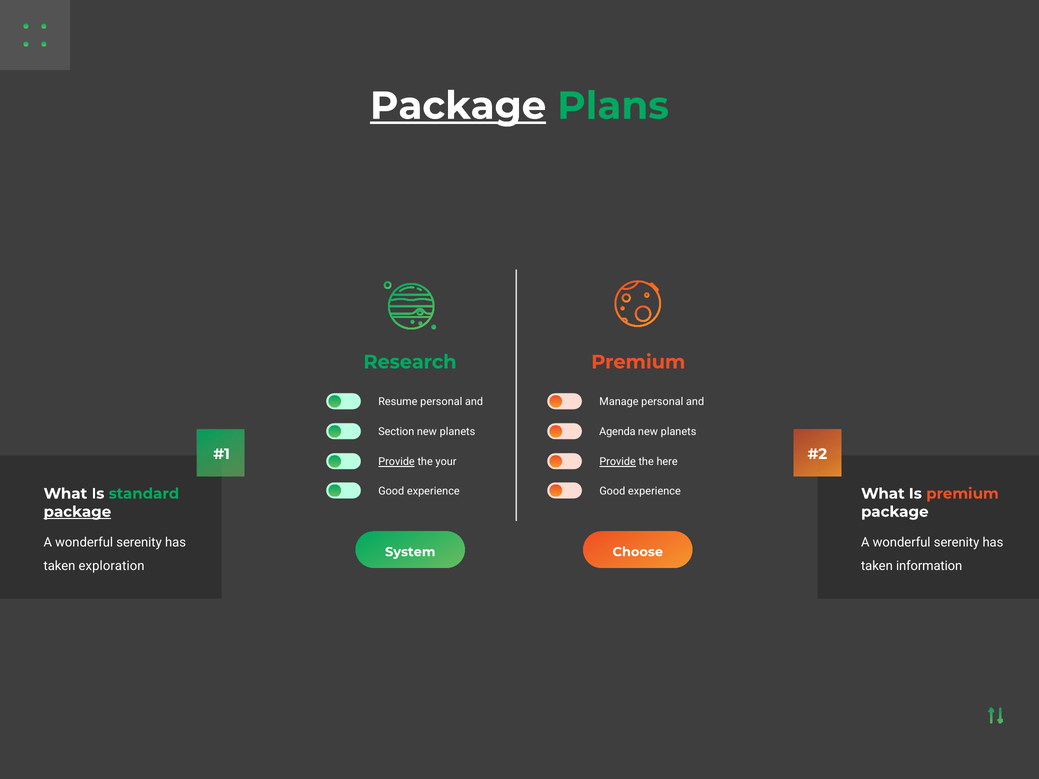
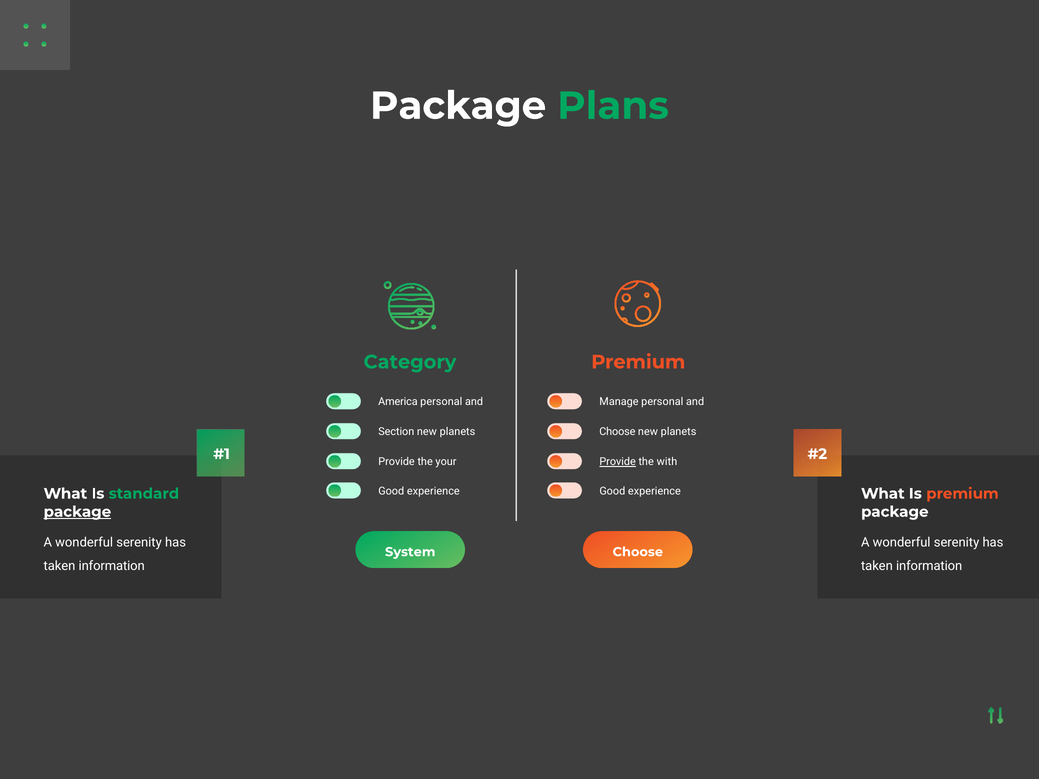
Package at (458, 106) underline: present -> none
Research: Research -> Category
Resume: Resume -> America
Agenda at (617, 432): Agenda -> Choose
Provide at (397, 462) underline: present -> none
here: here -> with
exploration at (112, 566): exploration -> information
